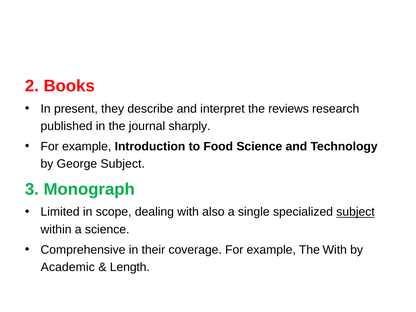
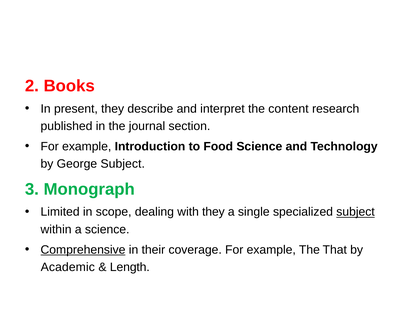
reviews: reviews -> content
sharply: sharply -> section
with also: also -> they
Comprehensive underline: none -> present
The With: With -> That
